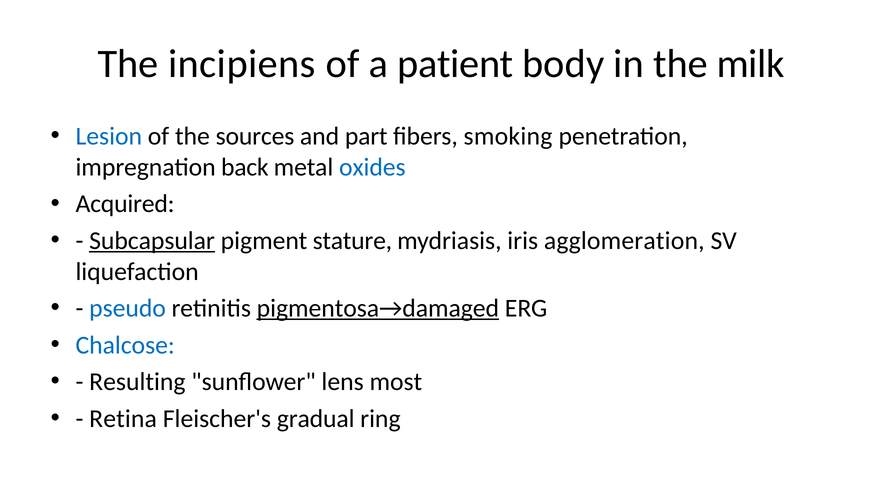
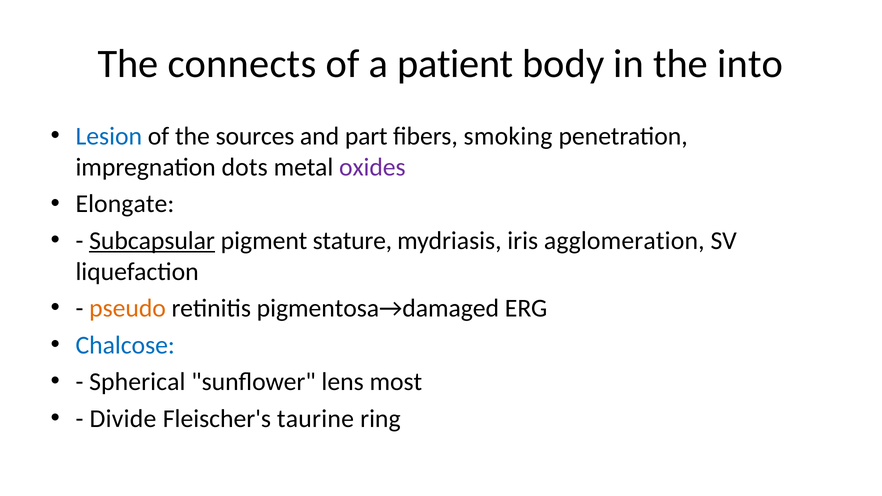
incipiens: incipiens -> connects
milk: milk -> into
back: back -> dots
oxides colour: blue -> purple
Acquired: Acquired -> Elongate
pseudo colour: blue -> orange
pigmentosa→damaged underline: present -> none
Resulting: Resulting -> Spherical
Retina: Retina -> Divide
gradual: gradual -> taurine
